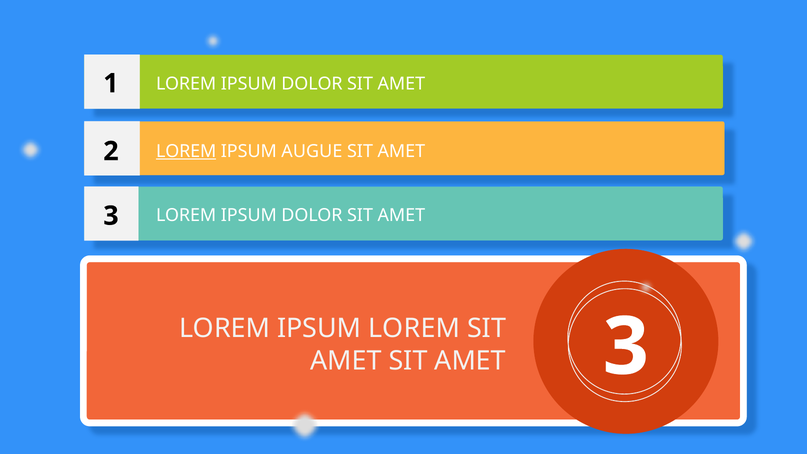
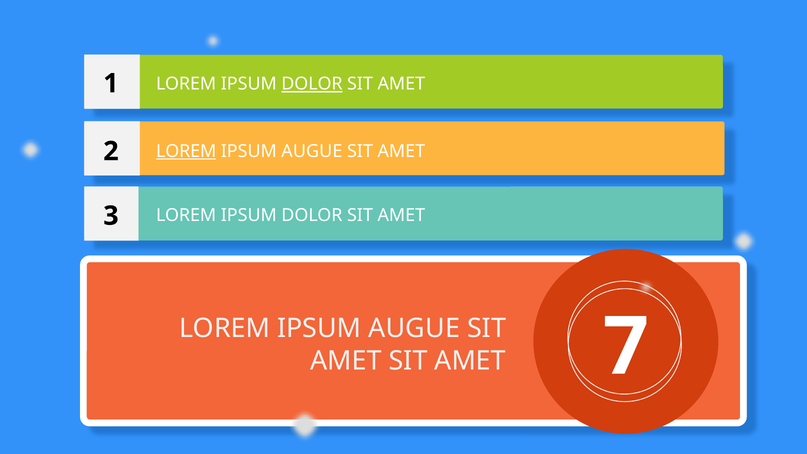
DOLOR at (312, 84) underline: none -> present
LOREM at (414, 329): LOREM -> AUGUE
AMET 3: 3 -> 7
